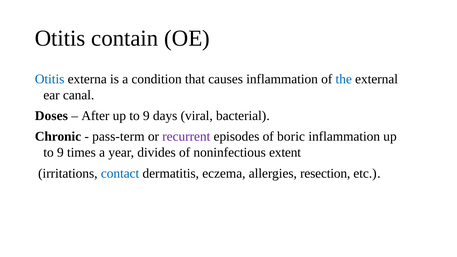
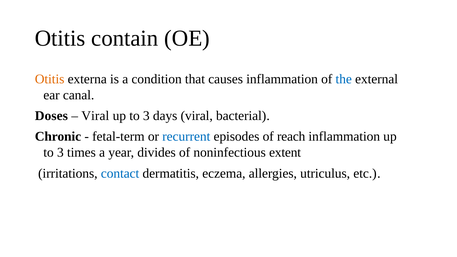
Otitis at (50, 79) colour: blue -> orange
After at (95, 116): After -> Viral
9 at (146, 116): 9 -> 3
pass-term: pass-term -> fetal-term
recurrent colour: purple -> blue
boric: boric -> reach
9 at (60, 153): 9 -> 3
resection: resection -> utriculus
